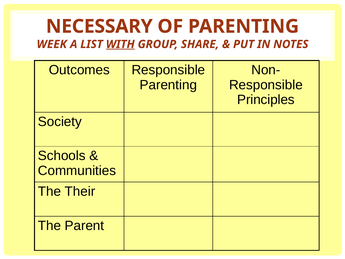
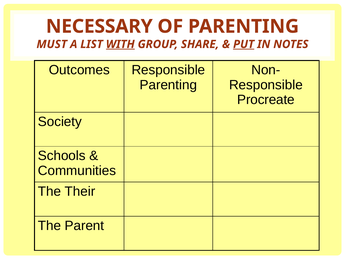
WEEK: WEEK -> MUST
PUT underline: none -> present
Principles: Principles -> Procreate
